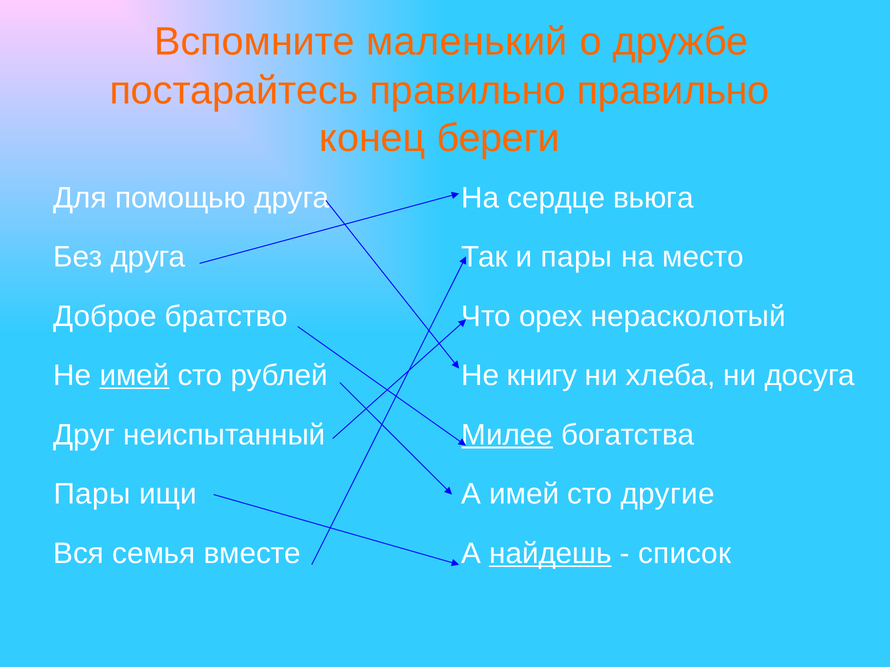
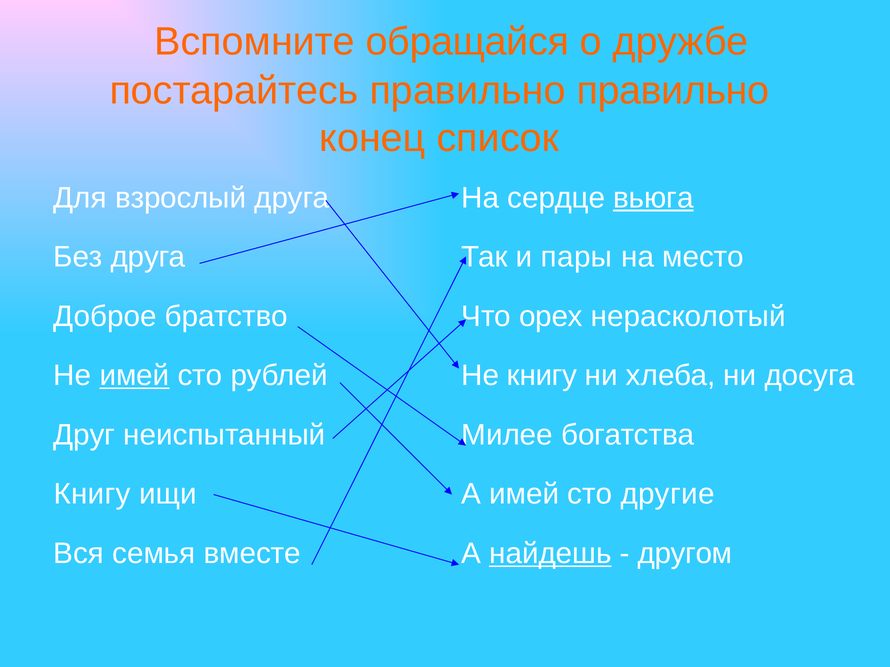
маленький: маленький -> обращайся
береги: береги -> список
помощью: помощью -> взрослый
вьюга underline: none -> present
Милее underline: present -> none
Пары at (92, 494): Пары -> Книгу
список: список -> другом
